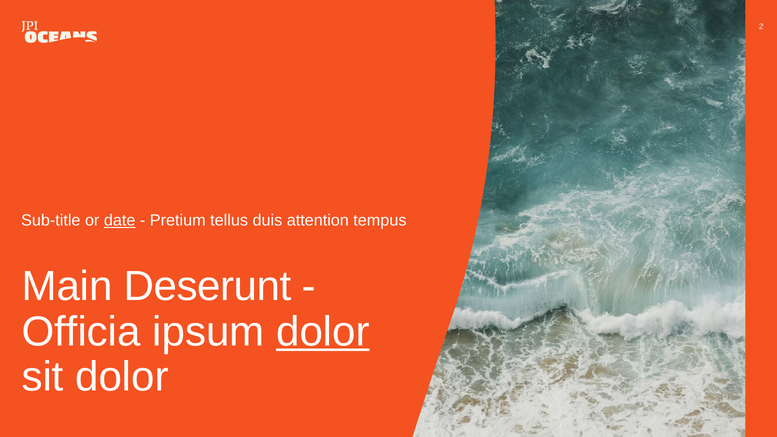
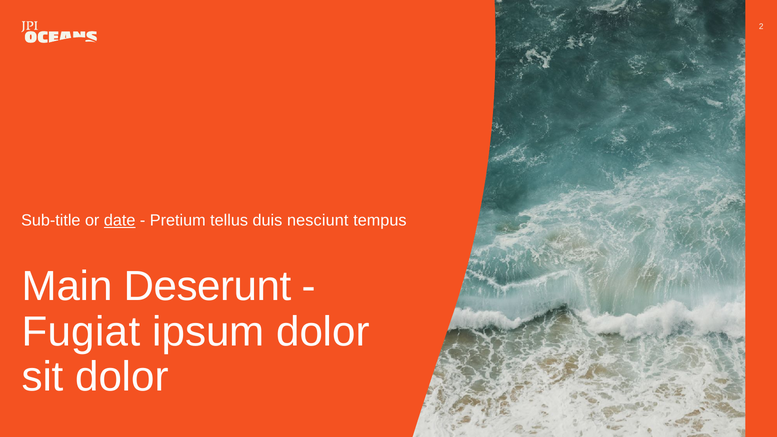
attention: attention -> nesciunt
Officia: Officia -> Fugiat
dolor at (323, 332) underline: present -> none
